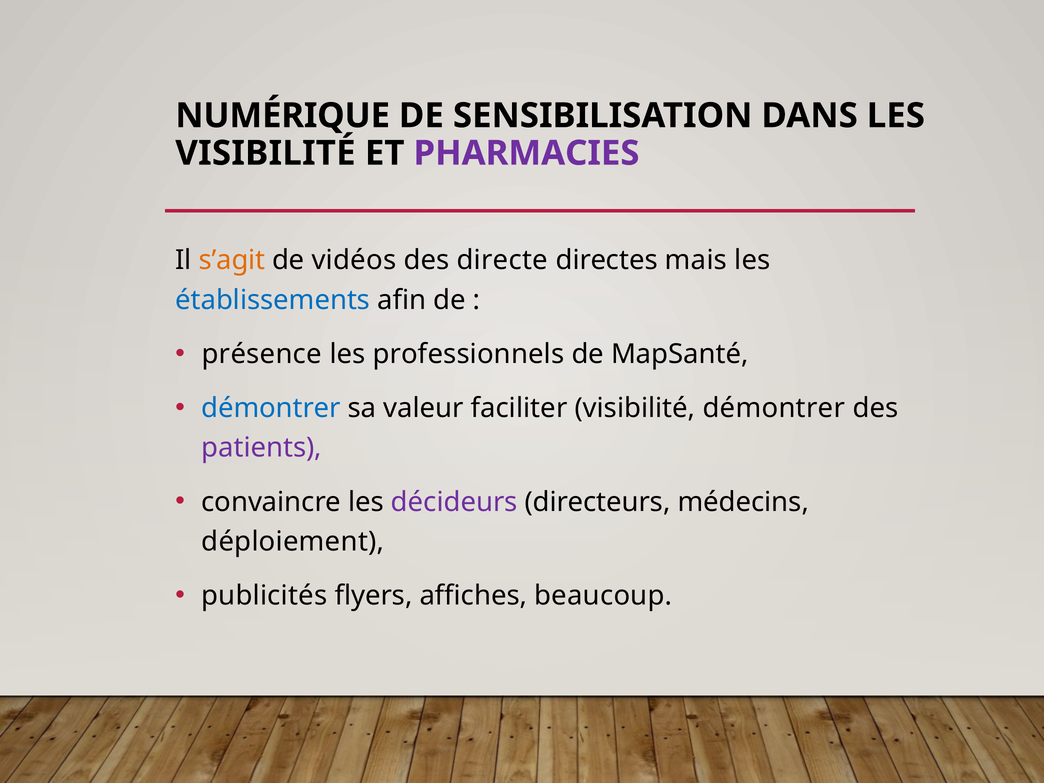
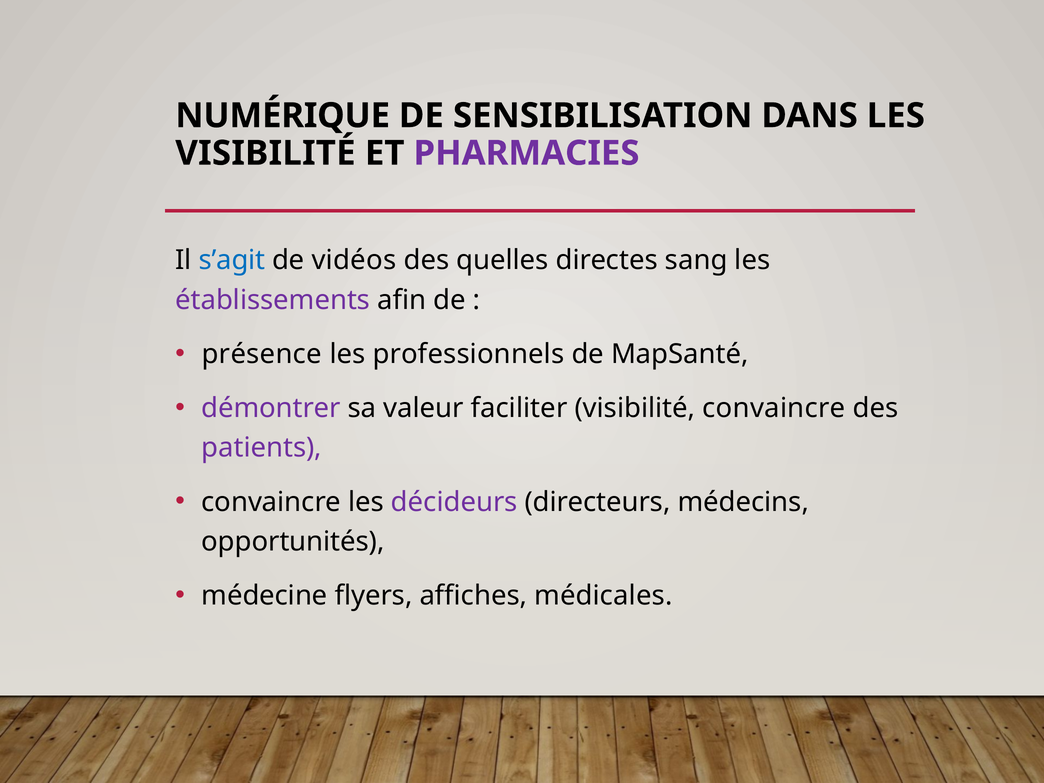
s’agit colour: orange -> blue
directe: directe -> quelles
mais: mais -> sang
établissements colour: blue -> purple
démontrer at (271, 408) colour: blue -> purple
visibilité démontrer: démontrer -> convaincre
déploiement: déploiement -> opportunités
publicités: publicités -> médecine
beaucoup: beaucoup -> médicales
